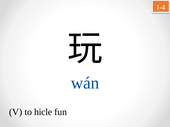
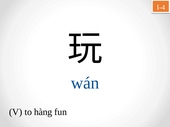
hicle: hicle -> hàng
